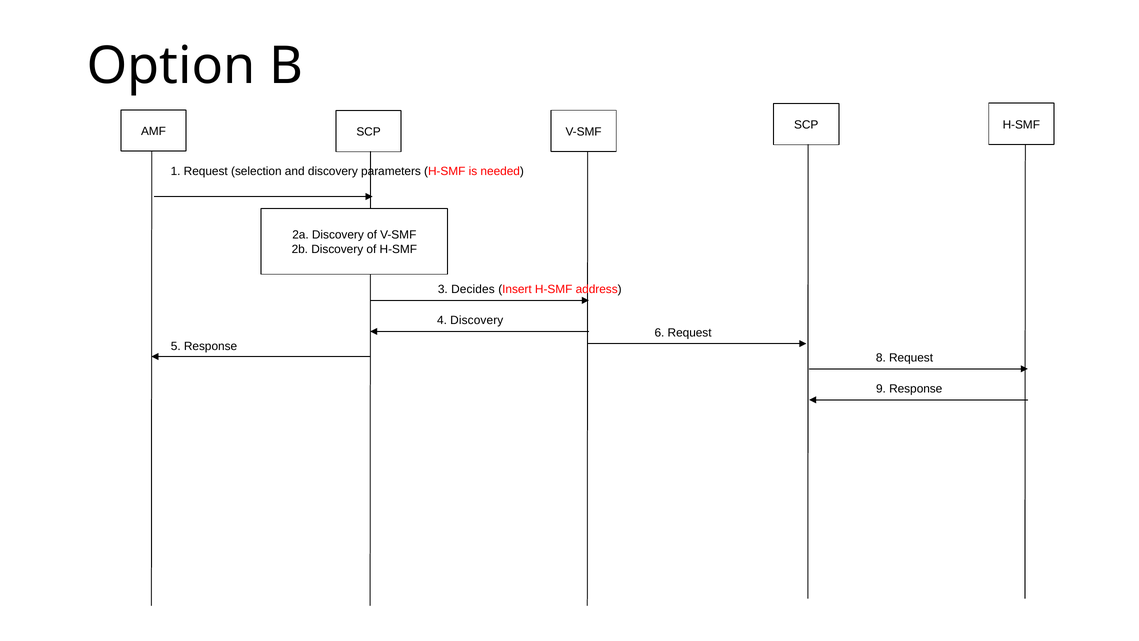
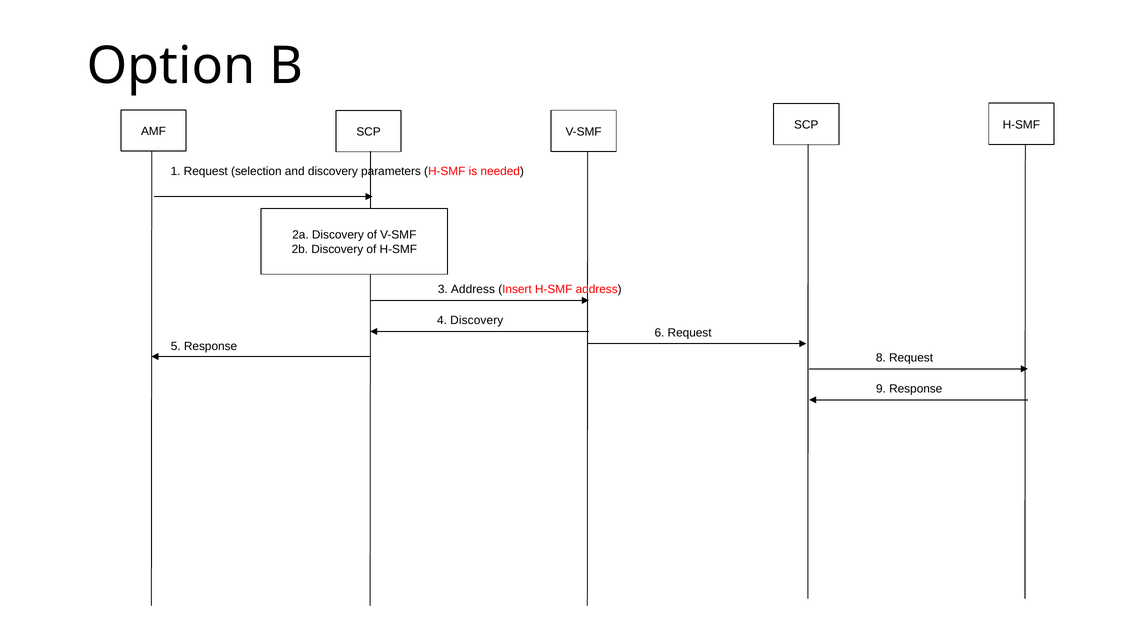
3 Decides: Decides -> Address
